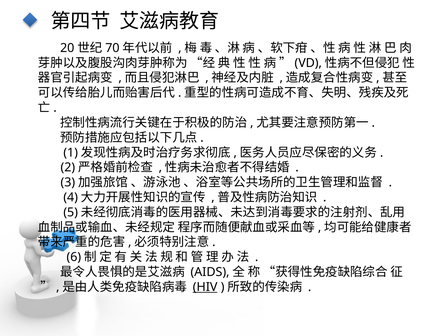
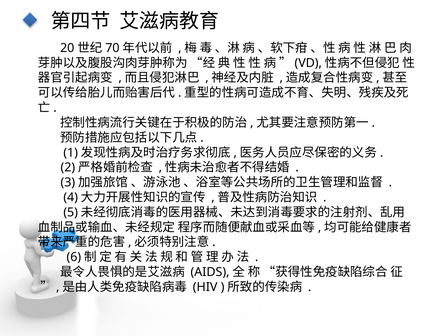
HIV underline: present -> none
